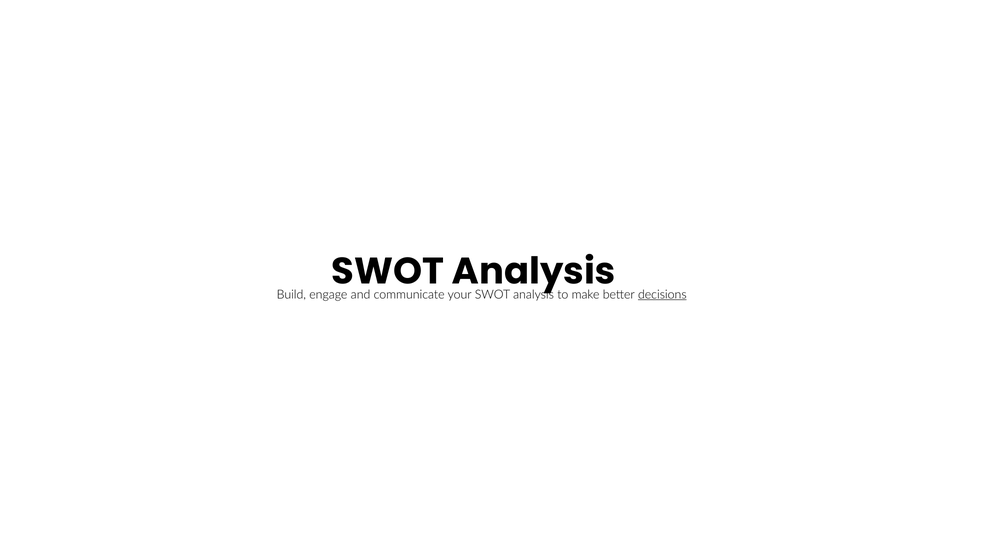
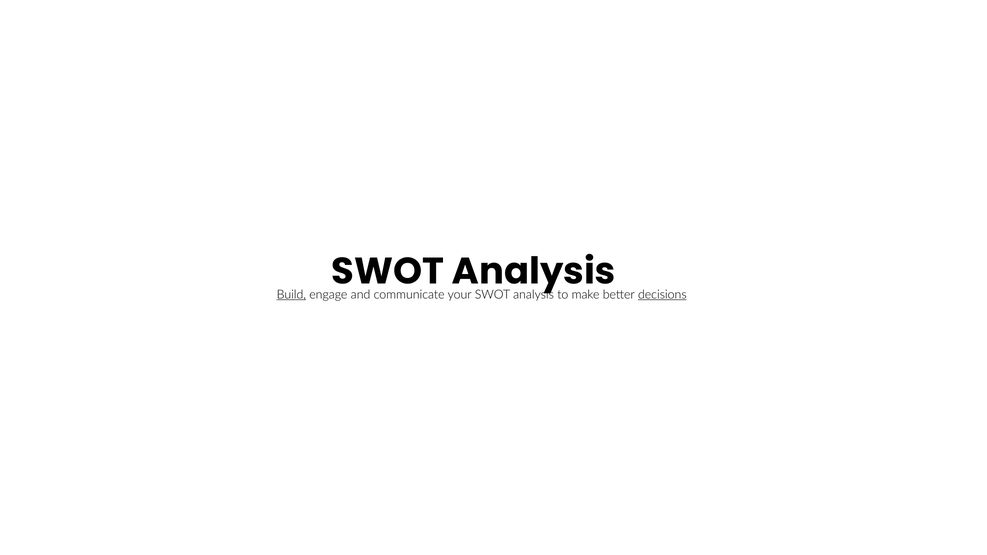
Build underline: none -> present
